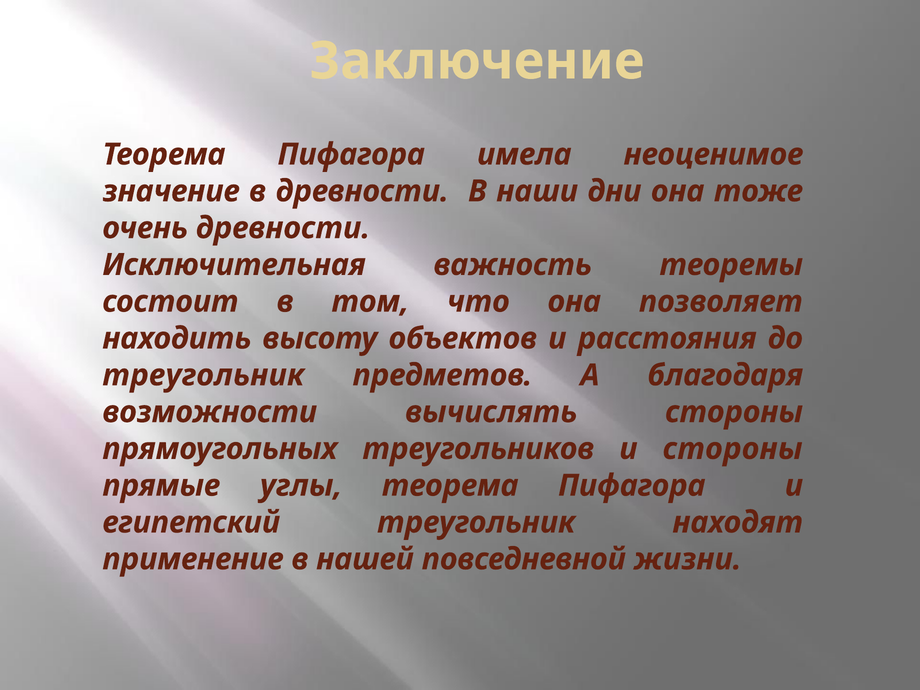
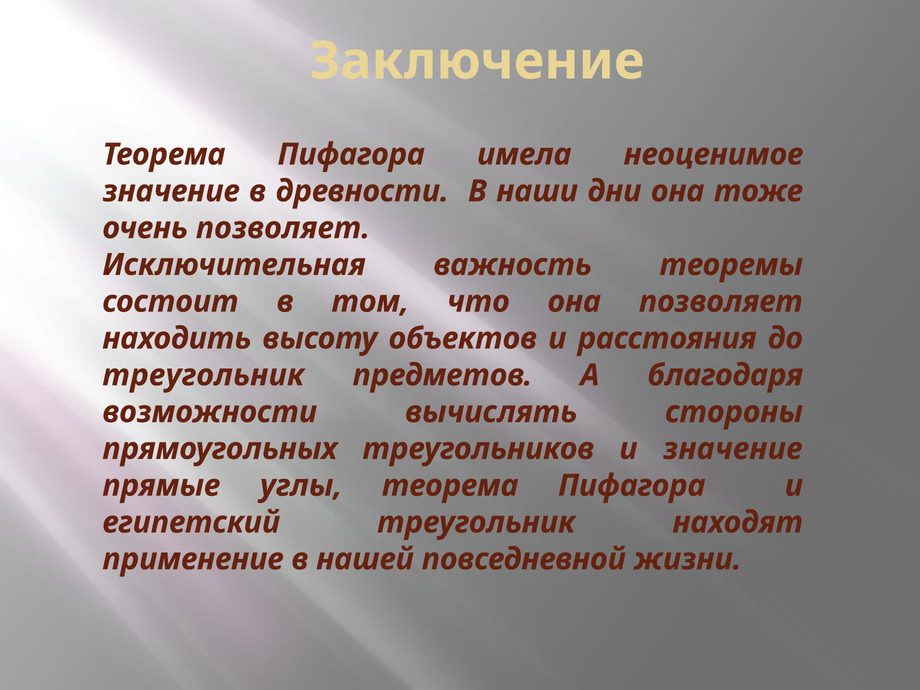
очень древности: древности -> позволяет
и стороны: стороны -> значение
